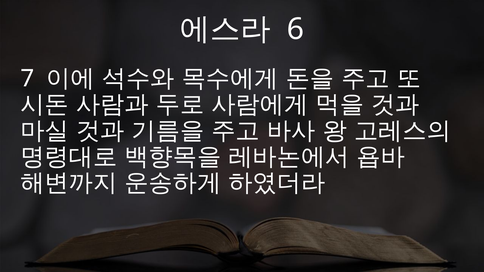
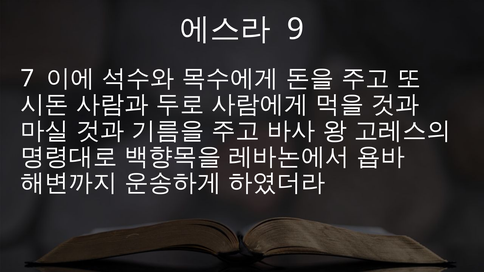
6: 6 -> 9
